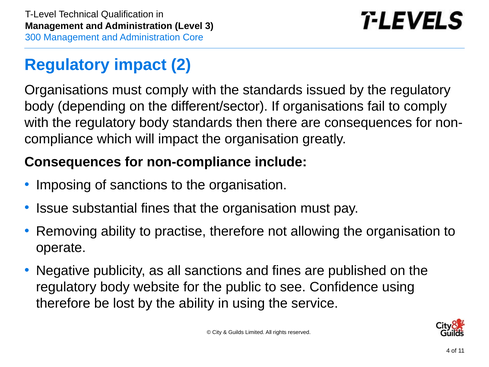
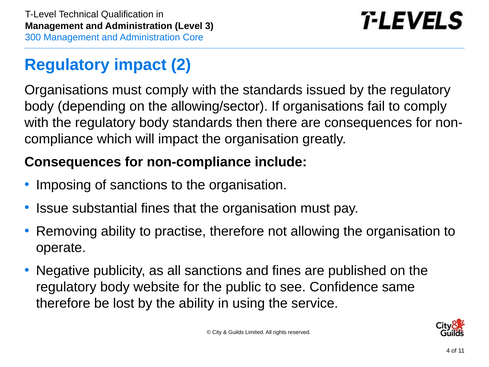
different/sector: different/sector -> allowing/sector
Confidence using: using -> same
